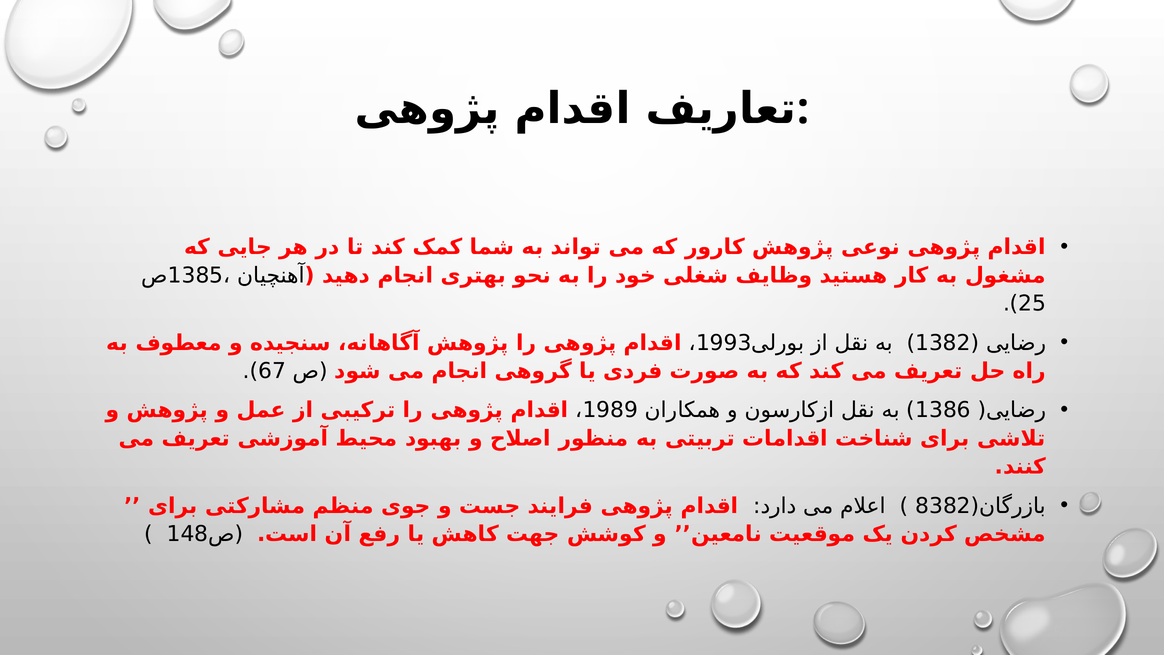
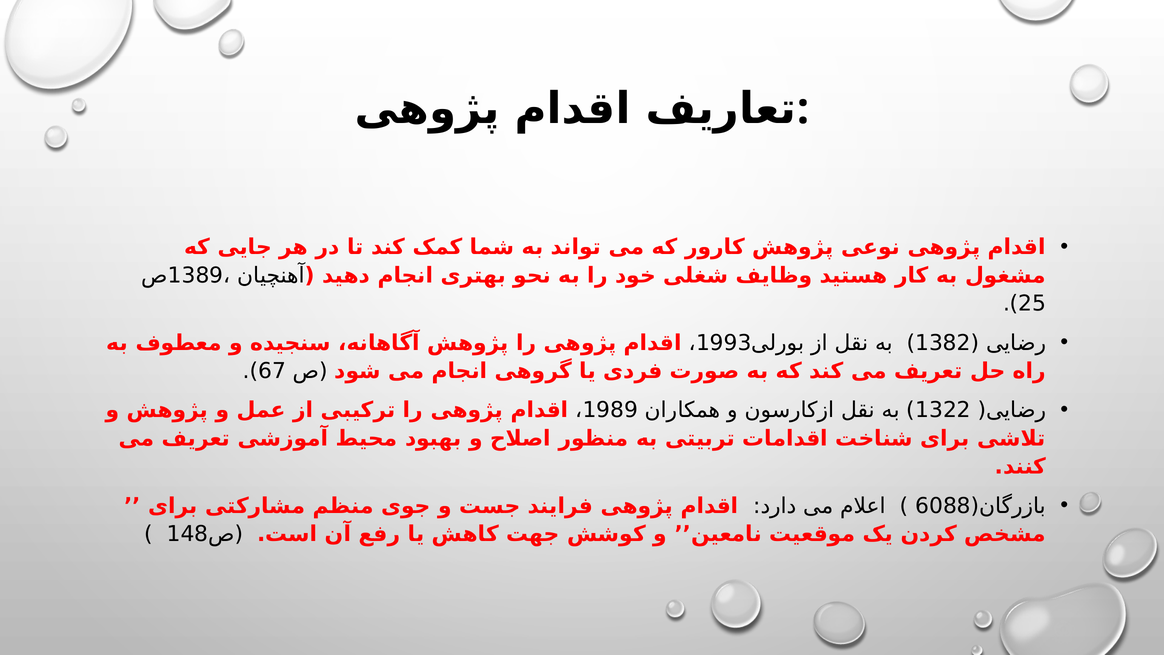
1385: 1385 -> 1389
1386: 1386 -> 1322
8382: 8382 -> 6088
